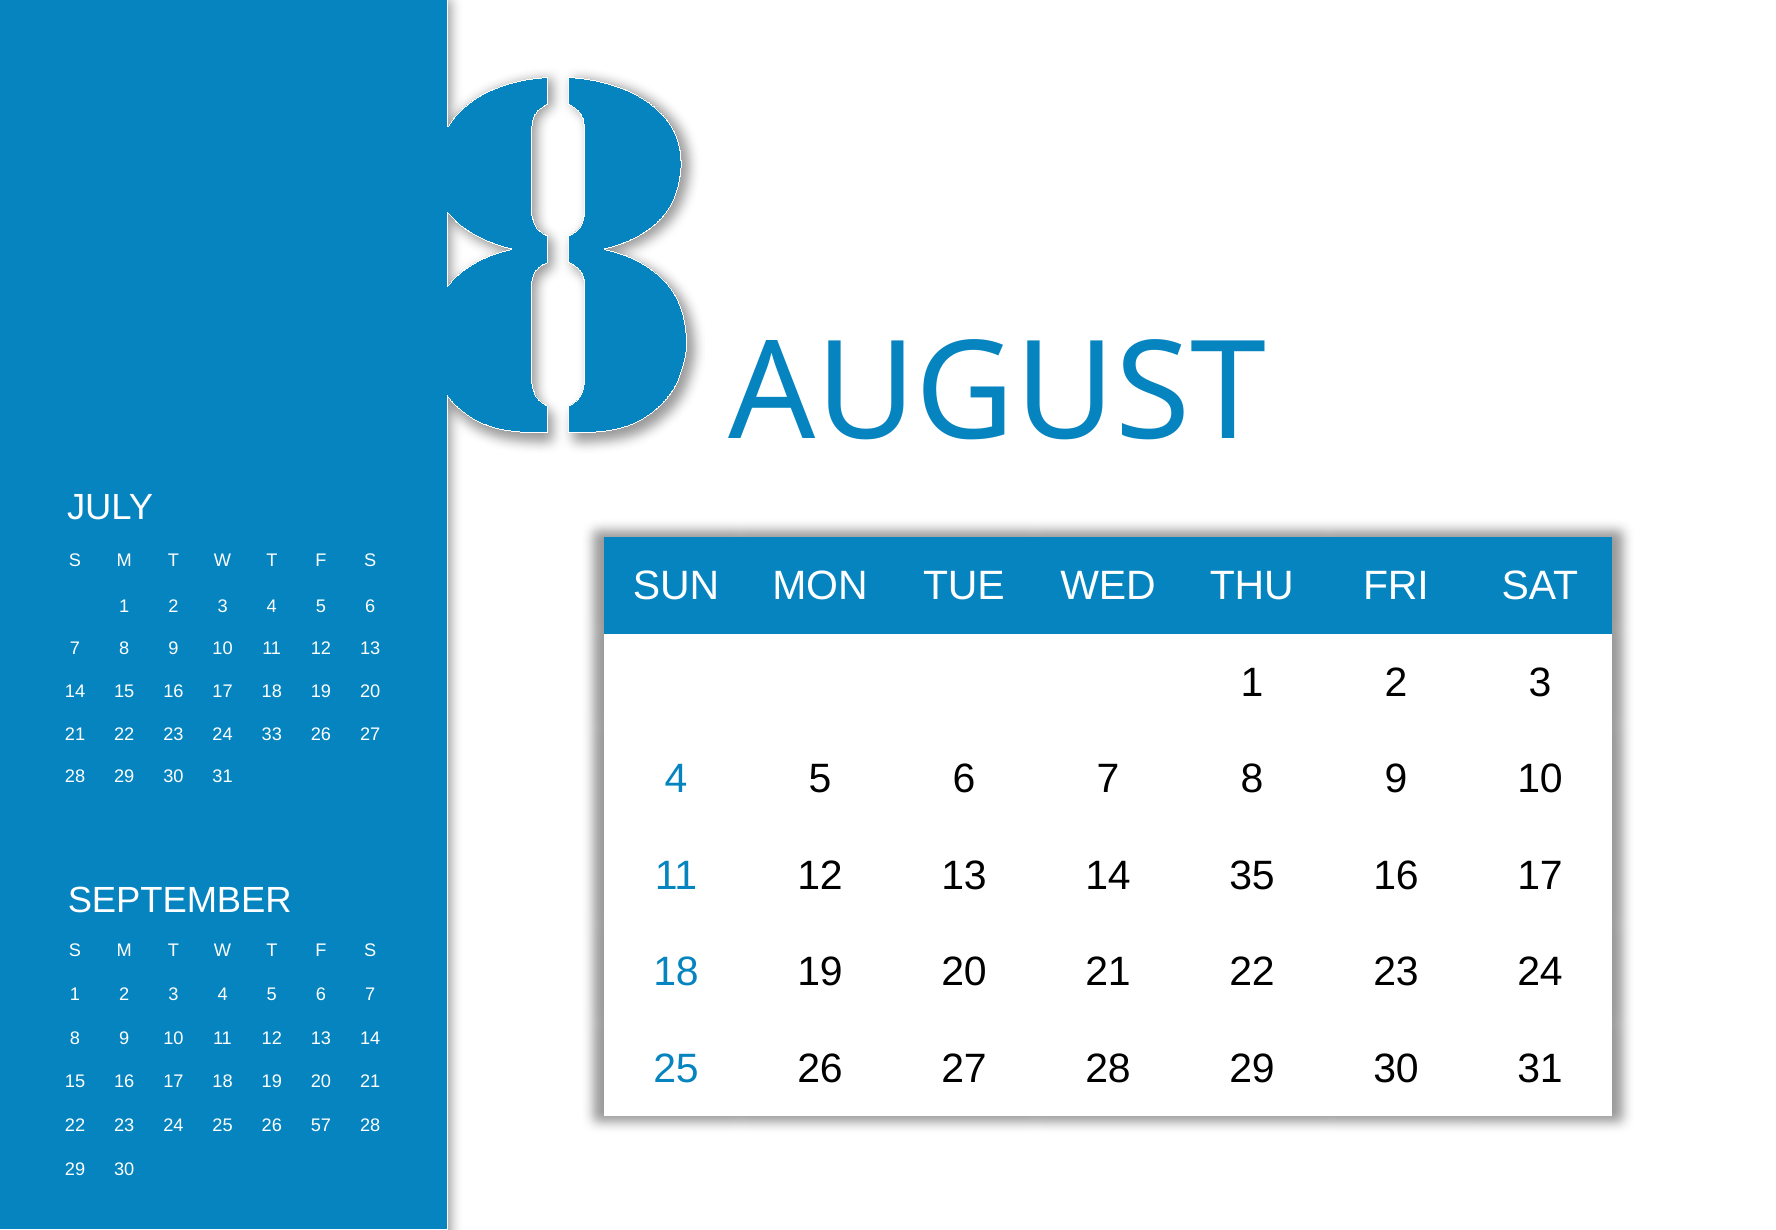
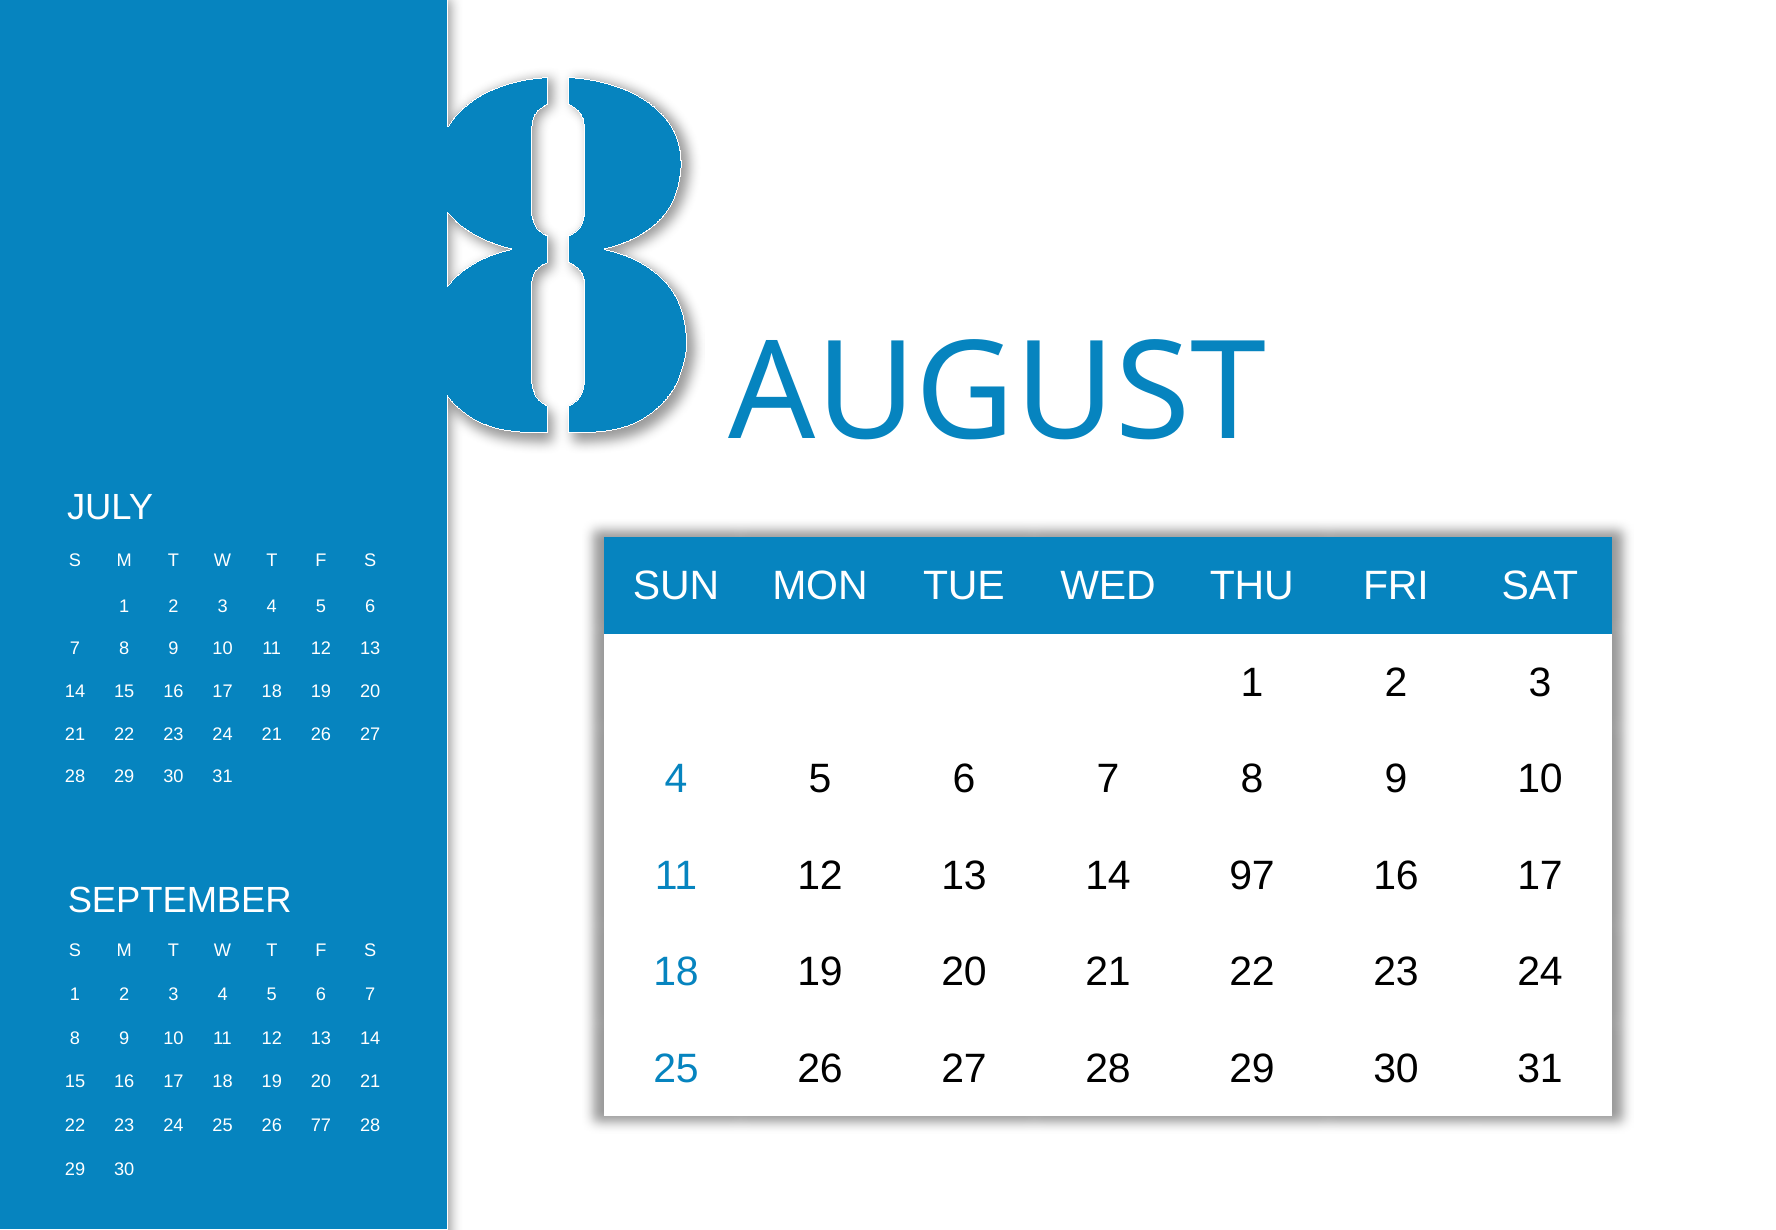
24 33: 33 -> 21
35: 35 -> 97
57: 57 -> 77
